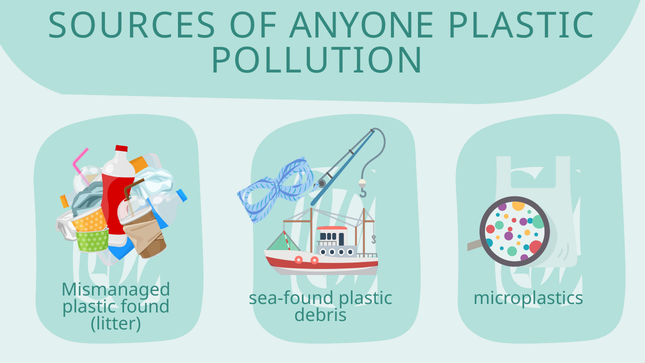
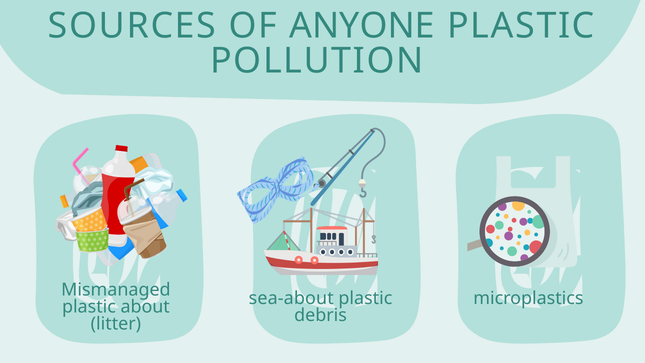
sea-found: sea-found -> sea-about
found: found -> about
